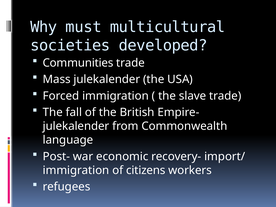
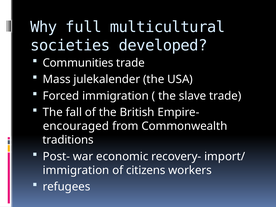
must: must -> full
julekalender at (76, 126): julekalender -> encouraged
language: language -> traditions
